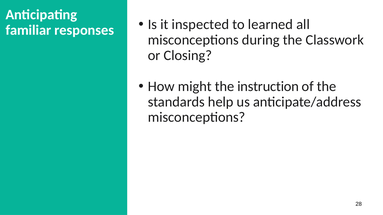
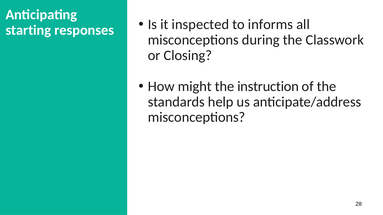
learned: learned -> informs
familiar: familiar -> starting
